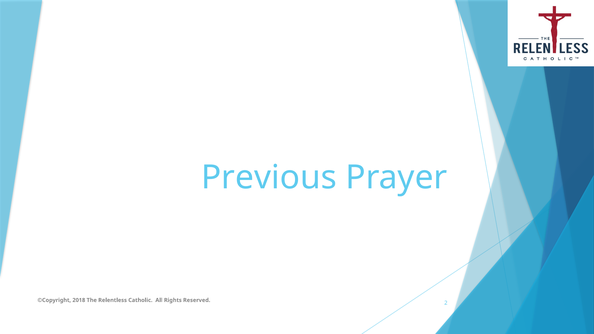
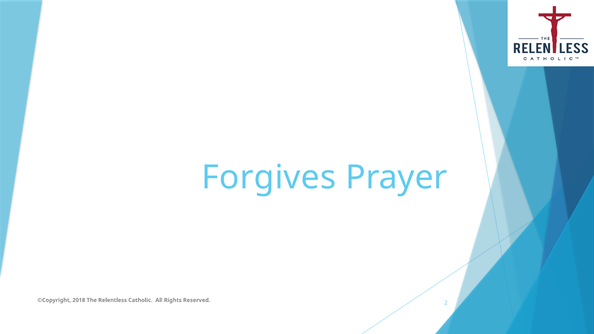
Previous: Previous -> Forgives
